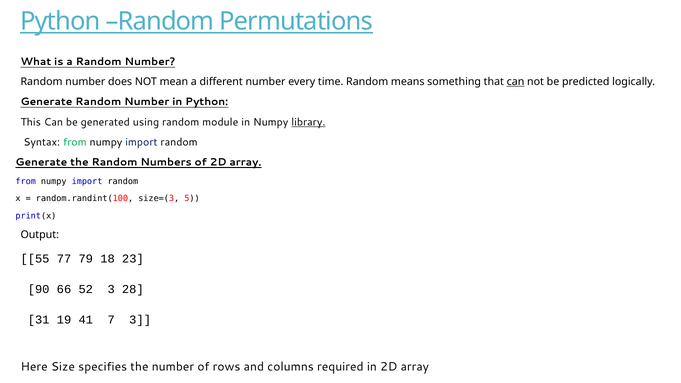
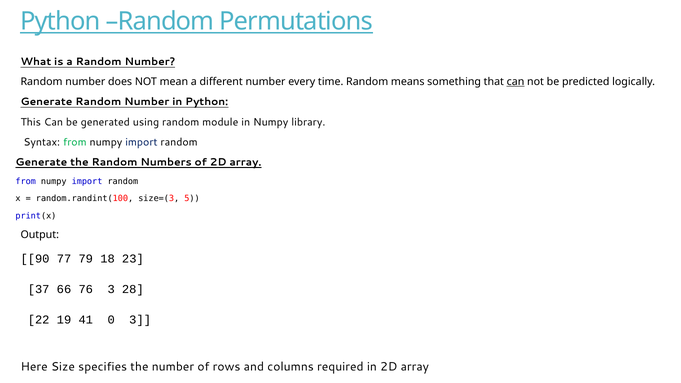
library underline: present -> none
55: 55 -> 90
90: 90 -> 37
52: 52 -> 76
31: 31 -> 22
7: 7 -> 0
